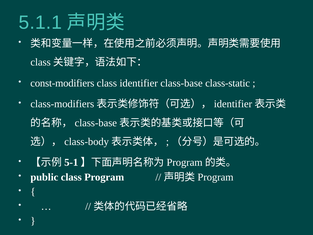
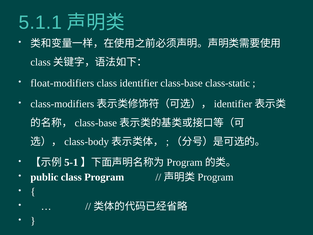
const-modifiers: const-modifiers -> float-modifiers
